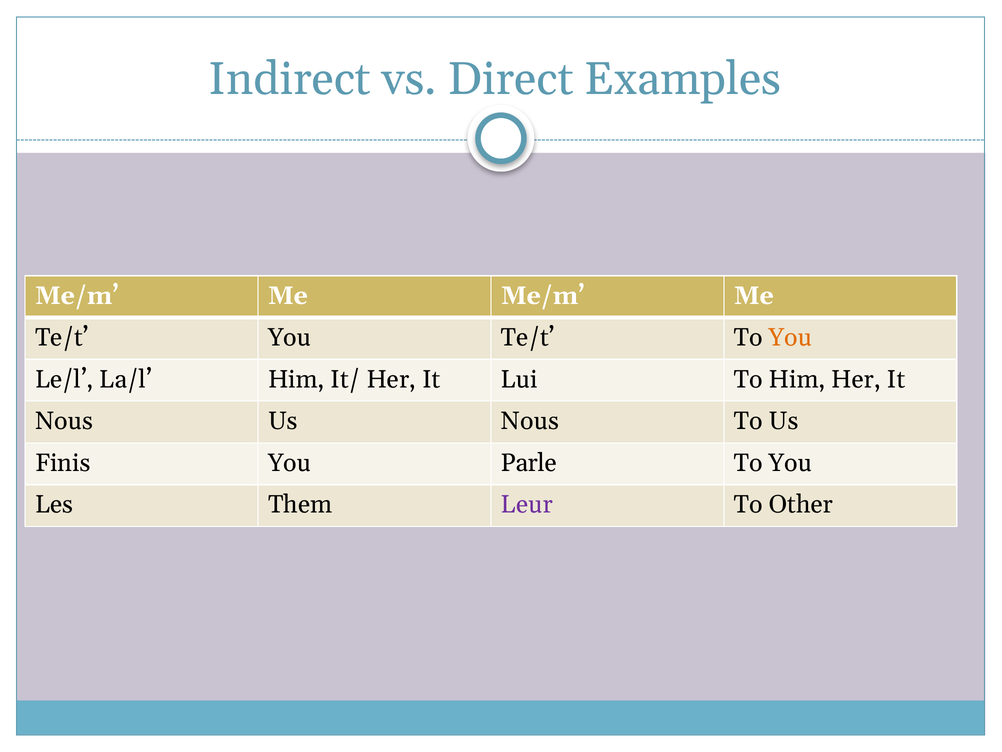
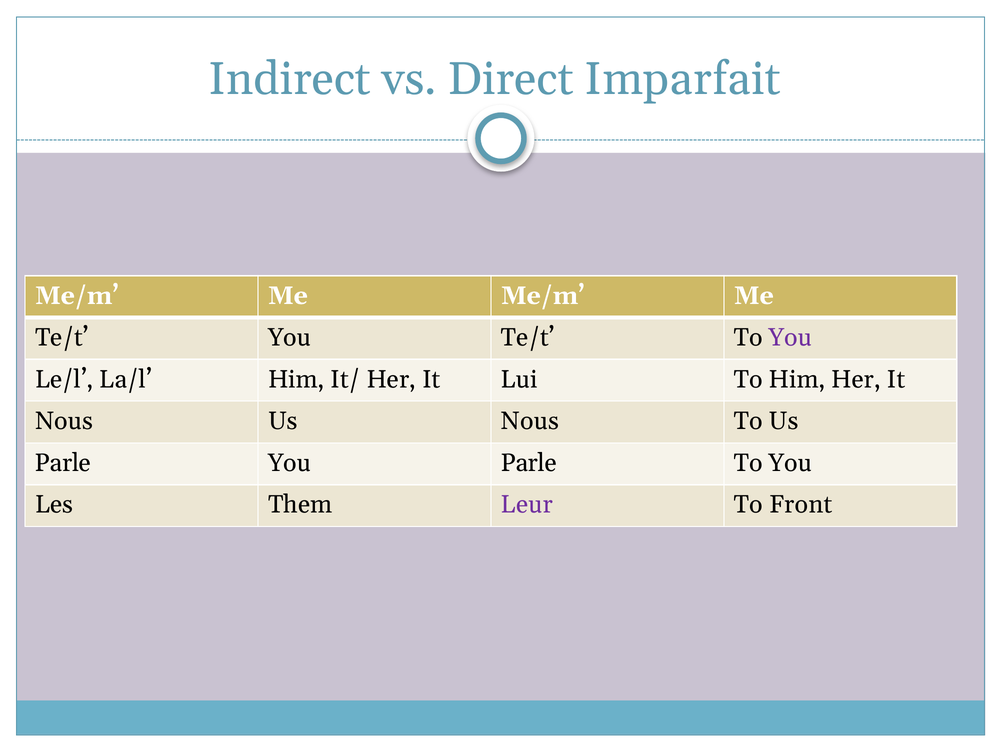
Examples: Examples -> Imparfait
You at (790, 337) colour: orange -> purple
Finis at (63, 463): Finis -> Parle
Other: Other -> Front
